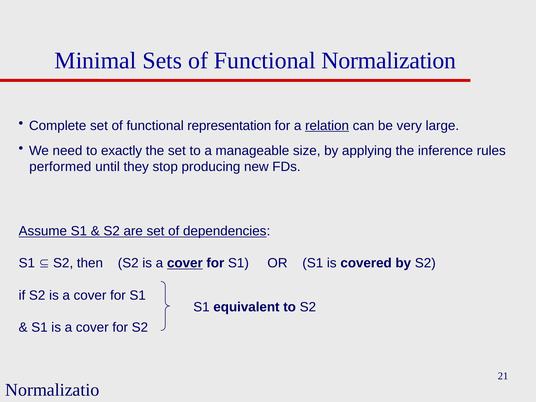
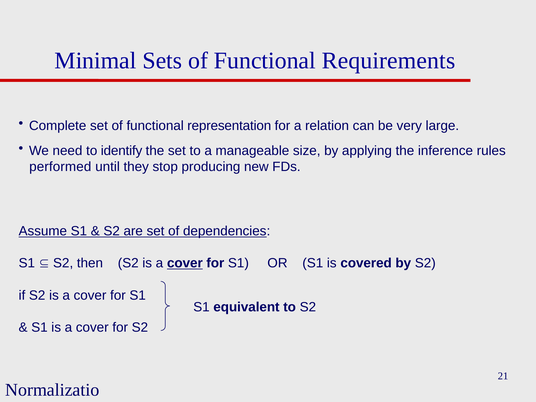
Normalization: Normalization -> Requirements
relation underline: present -> none
exactly: exactly -> identify
